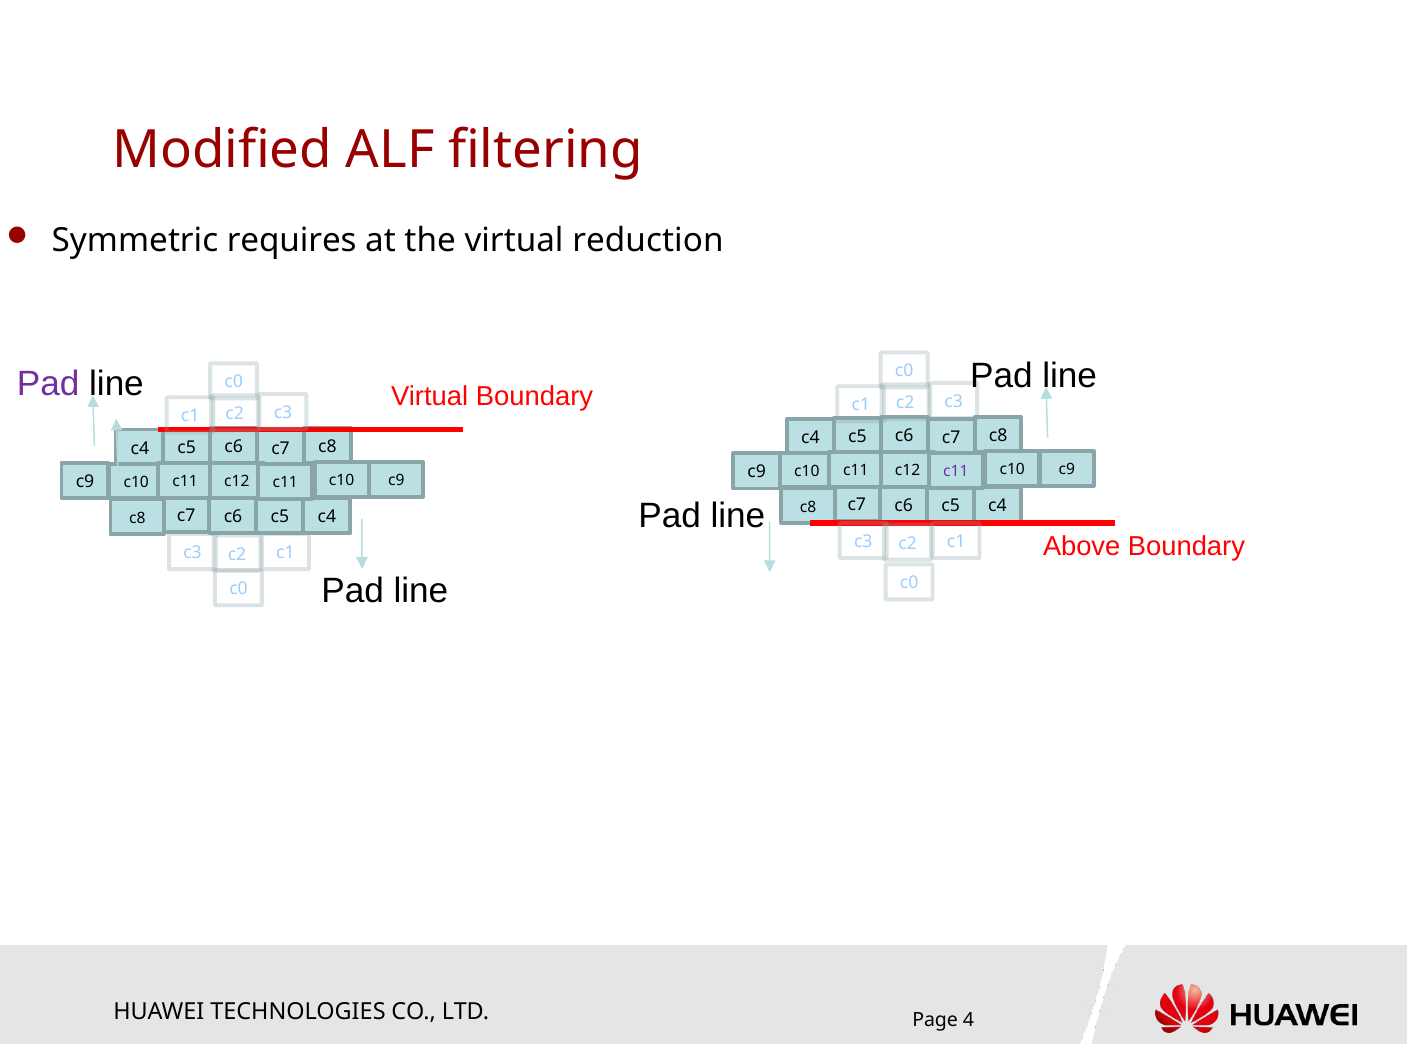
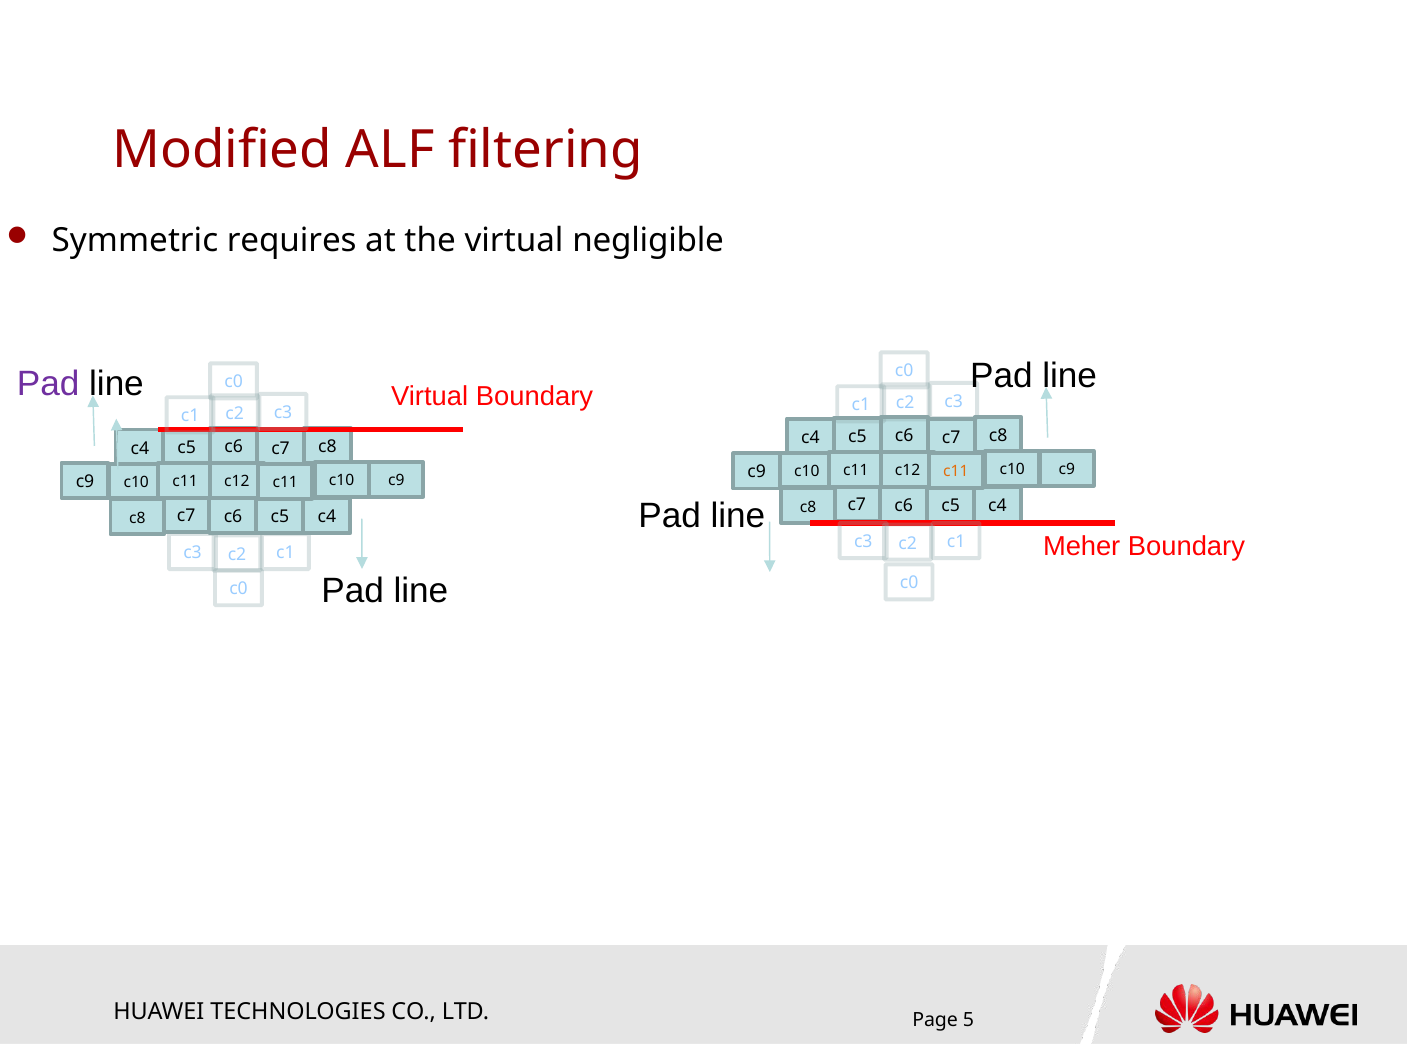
reduction: reduction -> negligible
c11 at (956, 472) colour: purple -> orange
Above: Above -> Meher
4: 4 -> 5
